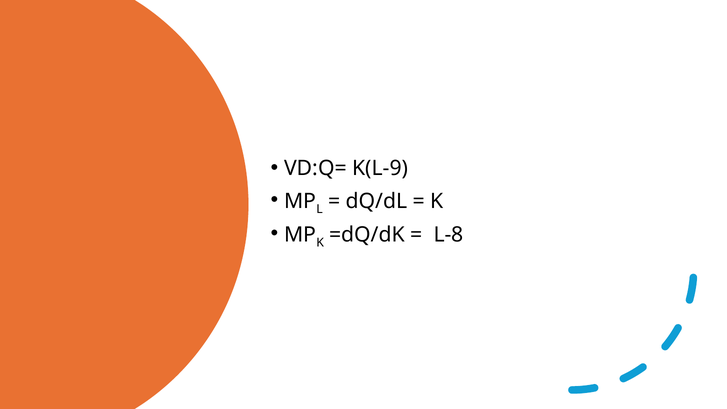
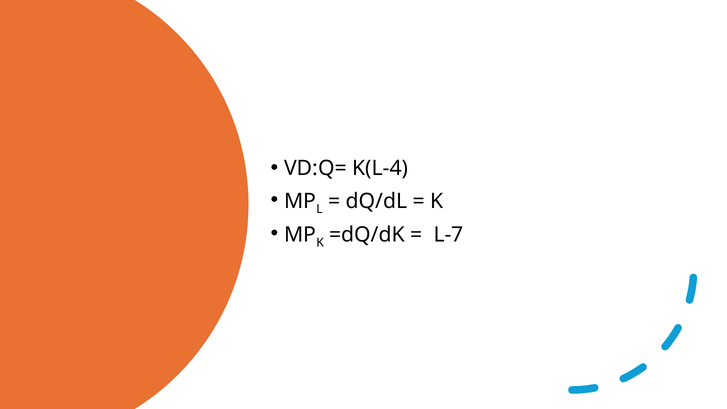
K(L-9: K(L-9 -> K(L-4
L-8: L-8 -> L-7
